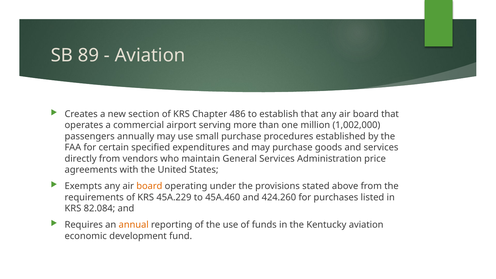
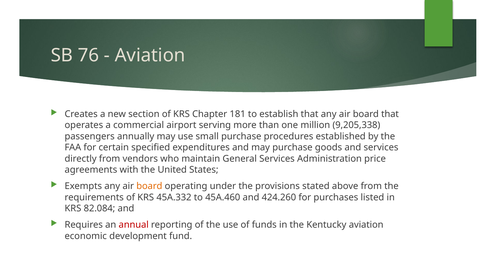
89: 89 -> 76
486: 486 -> 181
1,002,000: 1,002,000 -> 9,205,338
45A.229: 45A.229 -> 45A.332
annual colour: orange -> red
